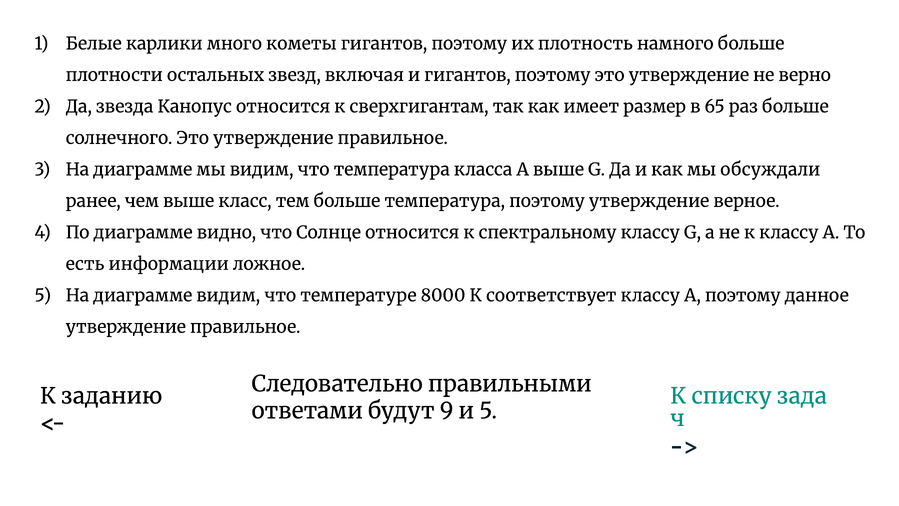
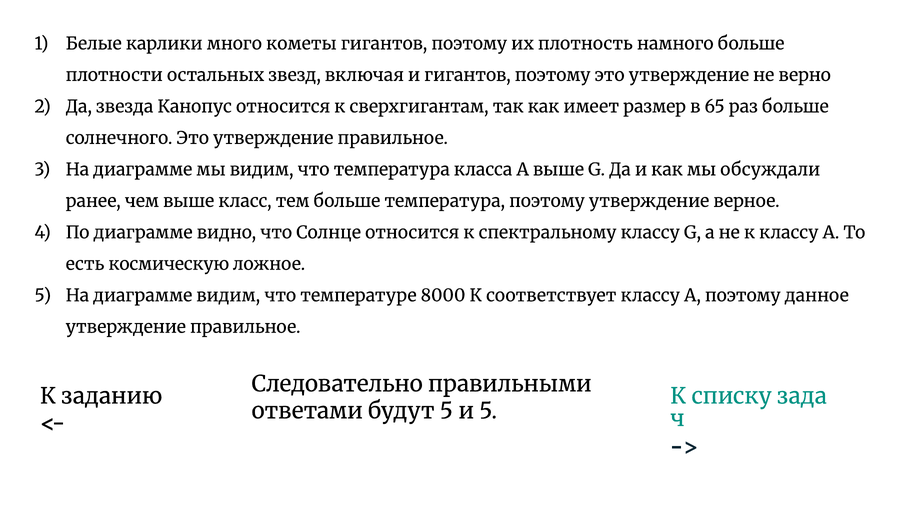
информации: информации -> космическую
будут 9: 9 -> 5
